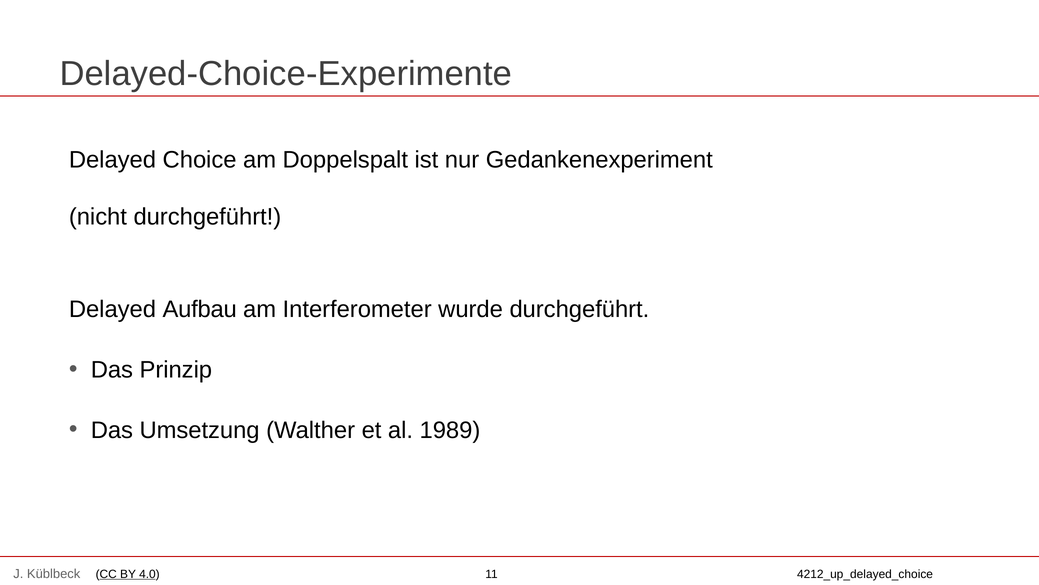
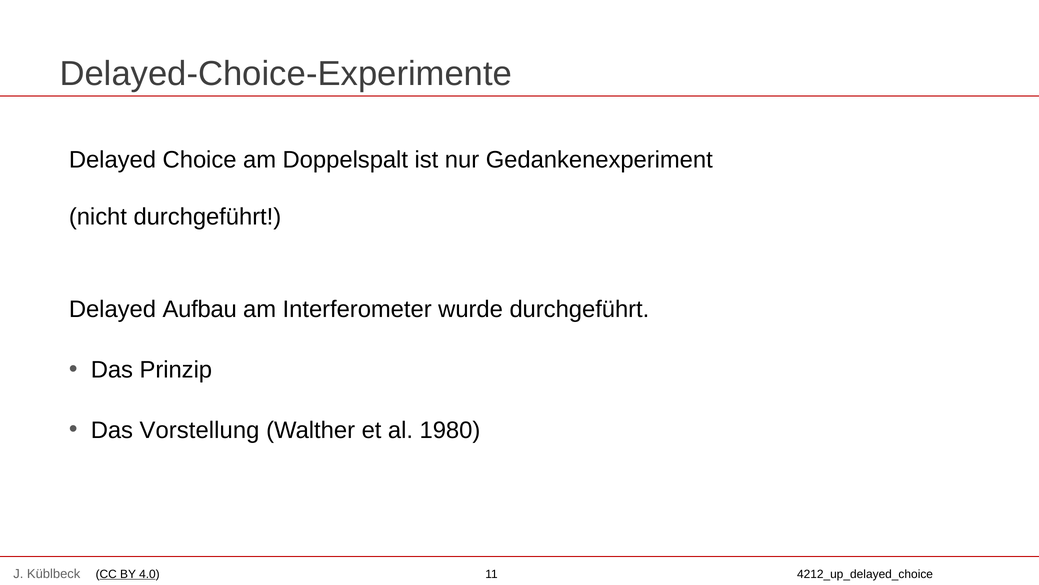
Umsetzung: Umsetzung -> Vorstellung
1989: 1989 -> 1980
